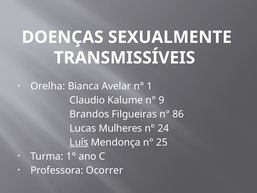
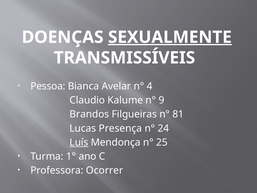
SEXUALMENTE underline: none -> present
Orelha: Orelha -> Pessoa
1: 1 -> 4
86: 86 -> 81
Mulheres: Mulheres -> Presença
